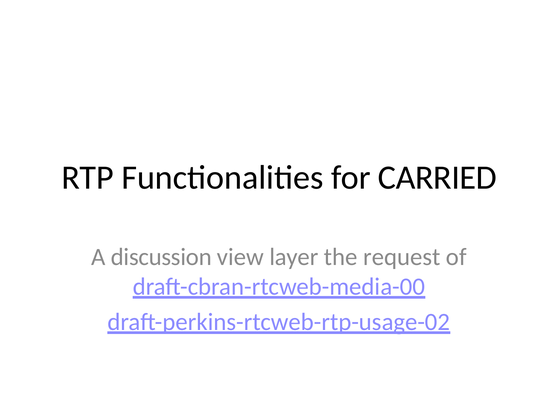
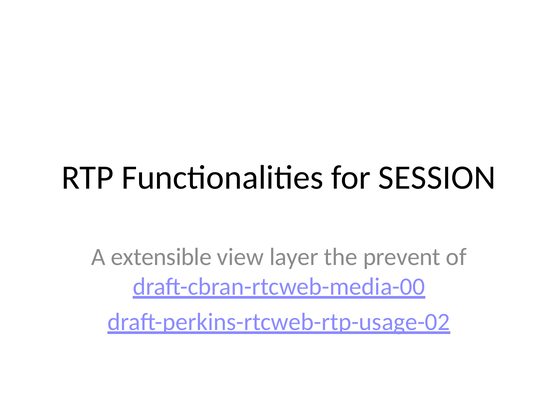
CARRIED: CARRIED -> SESSION
discussion: discussion -> extensible
request: request -> prevent
